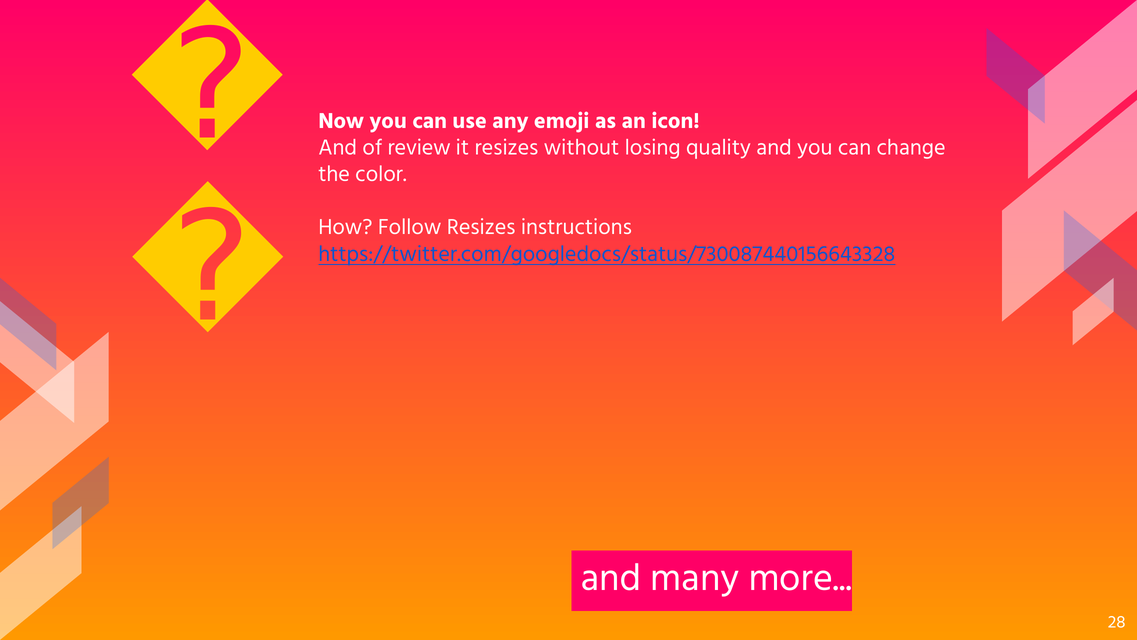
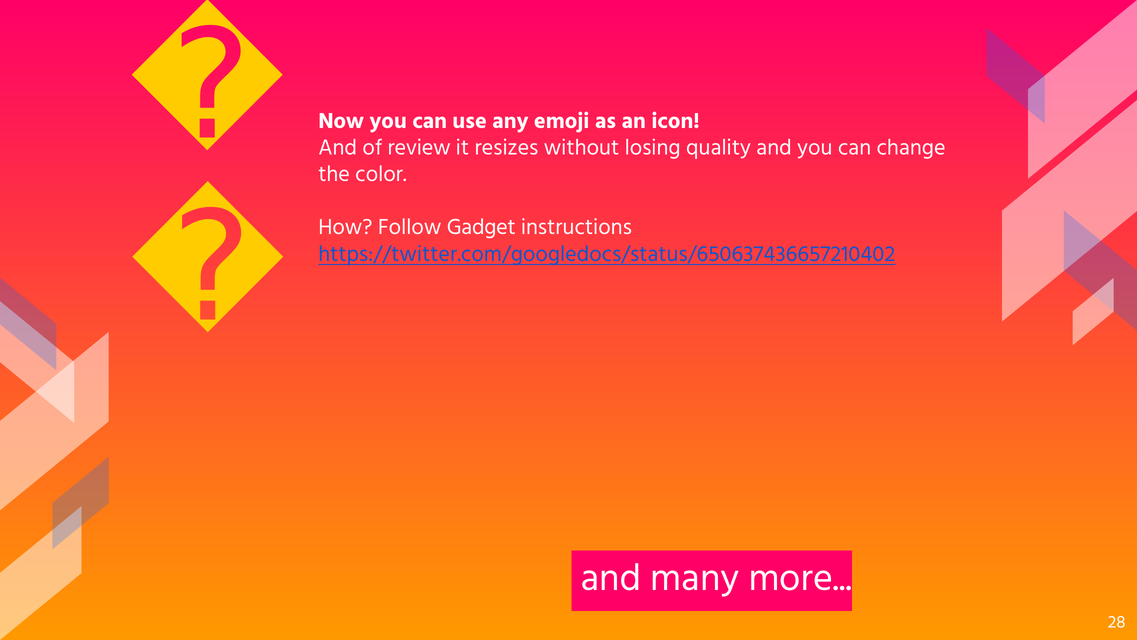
Follow Resizes: Resizes -> Gadget
https://twitter.com/googledocs/status/730087440156643328: https://twitter.com/googledocs/status/730087440156643328 -> https://twitter.com/googledocs/status/650637436657210402
